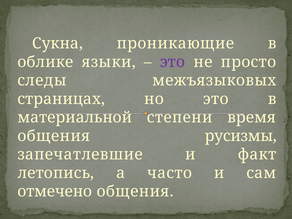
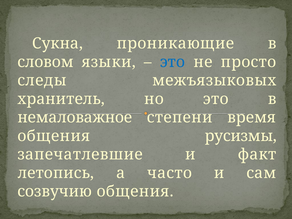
облике: облике -> словом
это at (173, 62) colour: purple -> blue
страницах: страницах -> хранитель
материальной: материальной -> немаловажное
отмечено: отмечено -> созвучию
